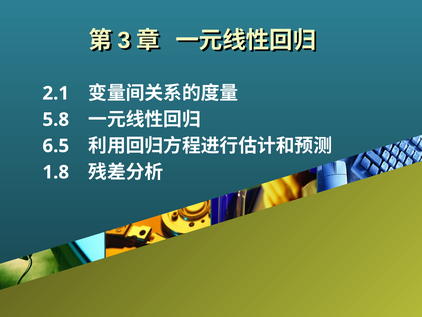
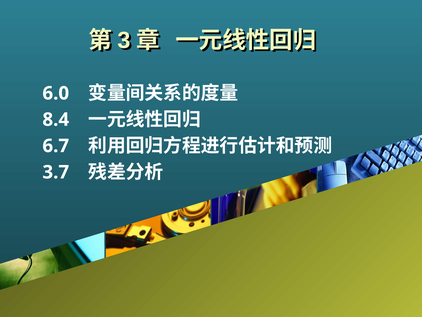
2.1: 2.1 -> 6.0
5.8: 5.8 -> 8.4
6.5: 6.5 -> 6.7
1.8: 1.8 -> 3.7
